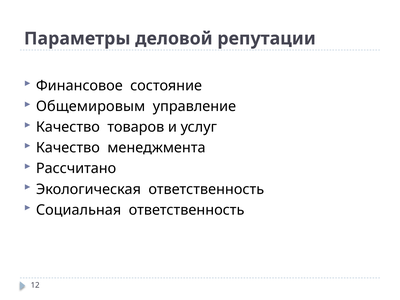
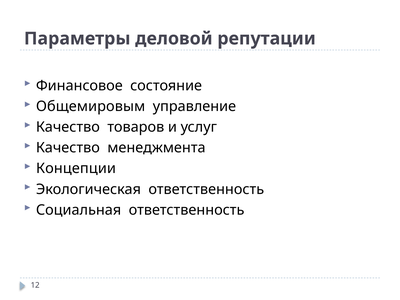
Рассчитано: Рассчитано -> Концепции
